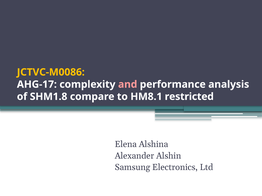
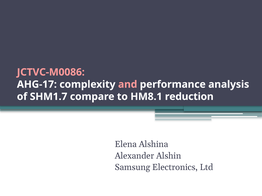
JCTVC-M0086 colour: yellow -> pink
SHM1.8: SHM1.8 -> SHM1.7
restricted: restricted -> reduction
